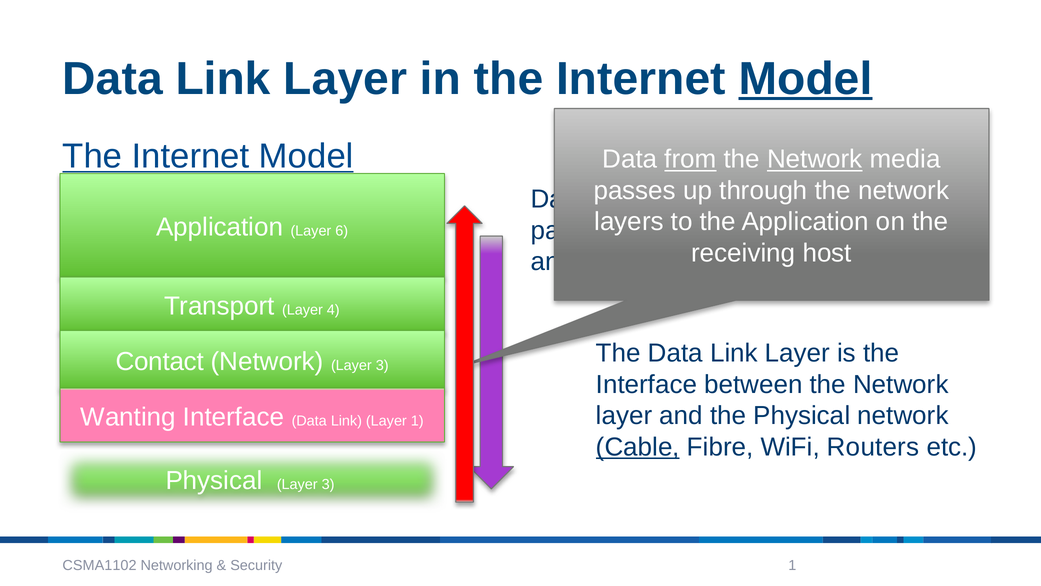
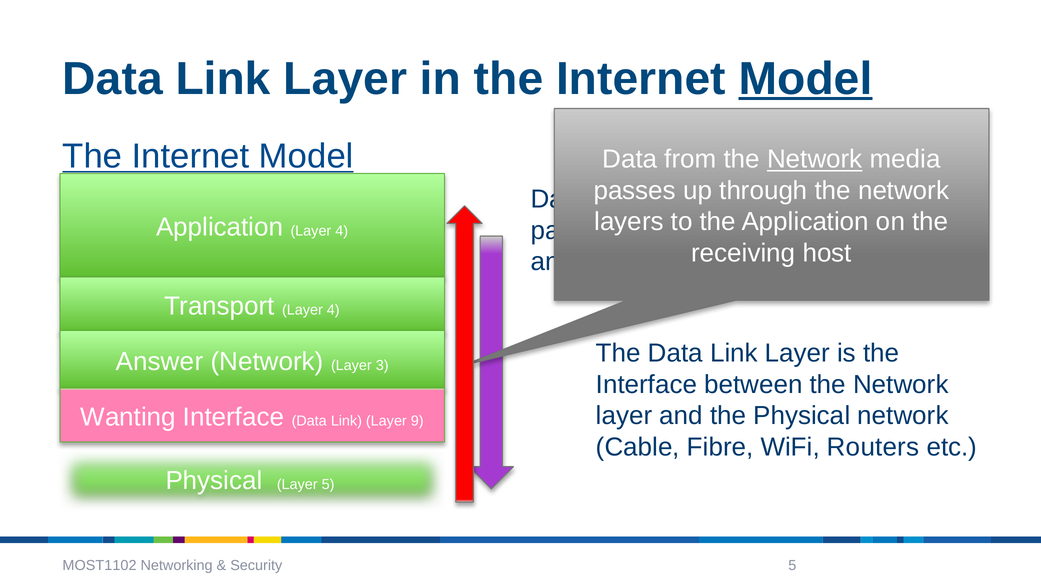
from at (690, 159) underline: present -> none
Application Layer 6: 6 -> 4
Contact: Contact -> Answer
Layer 1: 1 -> 9
Cable underline: present -> none
Physical Layer 3: 3 -> 5
CSMA1102: CSMA1102 -> MOST1102
Security 1: 1 -> 5
